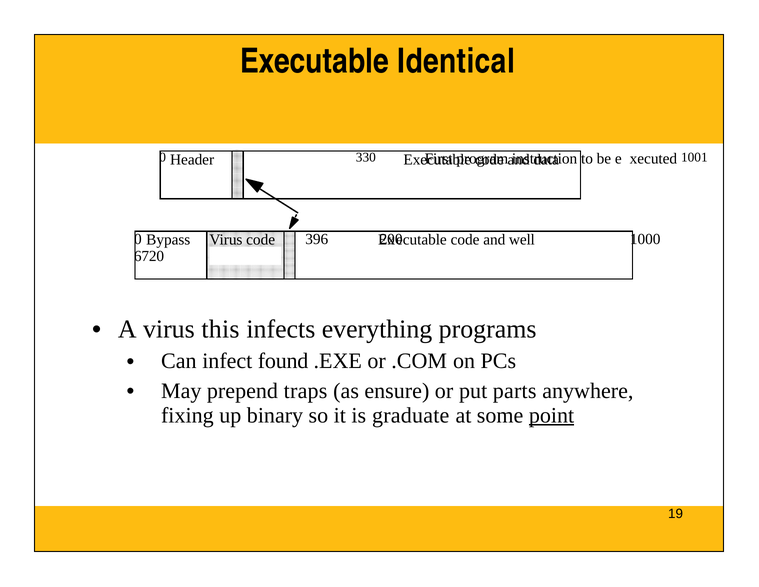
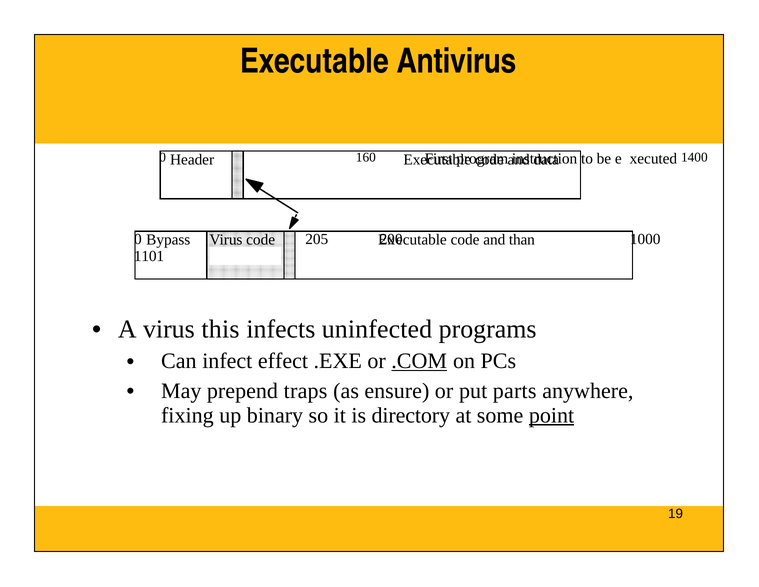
Identical: Identical -> Antivirus
330: 330 -> 160
1001: 1001 -> 1400
396: 396 -> 205
well: well -> than
6720: 6720 -> 1101
everything: everything -> uninfected
found: found -> effect
.COM underline: none -> present
graduate: graduate -> directory
